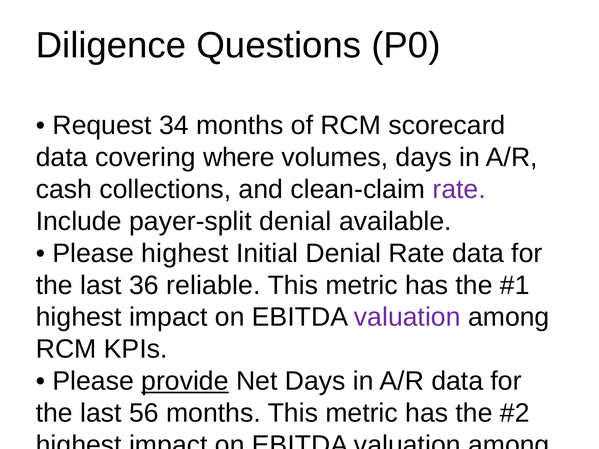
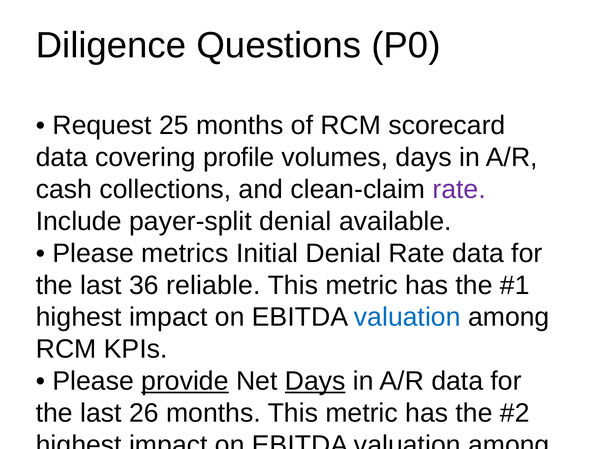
34: 34 -> 25
where: where -> profile
Please highest: highest -> metrics
valuation at (407, 317) colour: purple -> blue
Days at (315, 381) underline: none -> present
56: 56 -> 26
